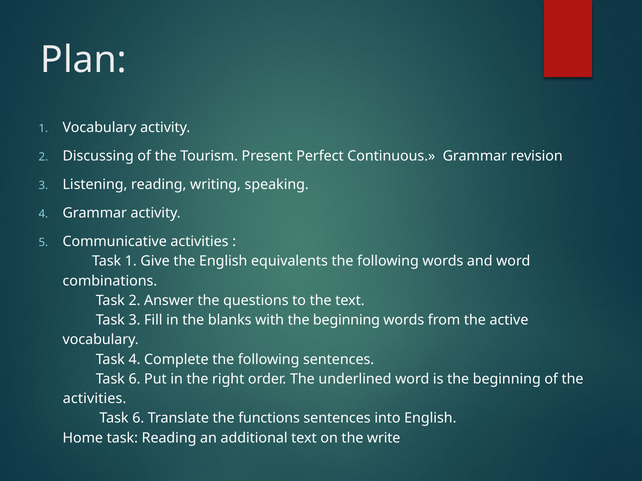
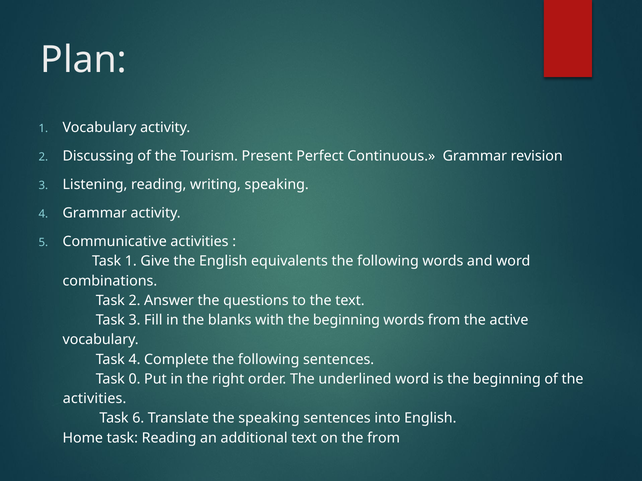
6 at (135, 379): 6 -> 0
the functions: functions -> speaking
the write: write -> from
